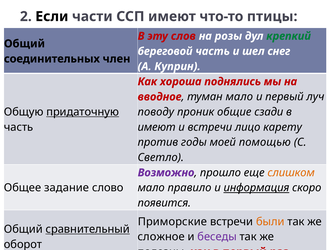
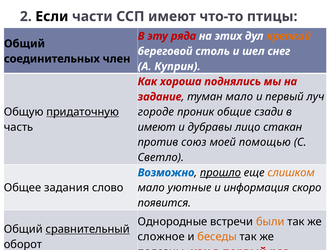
слов: слов -> ряда
розы: розы -> этих
крепкий colour: green -> orange
береговой часть: часть -> столь
вводное: вводное -> задание
поводу: поводу -> городе
и встречи: встречи -> дубравы
карету: карету -> стакан
годы: годы -> союз
Возможно colour: purple -> blue
прошло underline: none -> present
задание: задание -> задания
правило: правило -> уютные
информация underline: present -> none
Приморские: Приморские -> Однородные
беседы colour: purple -> orange
